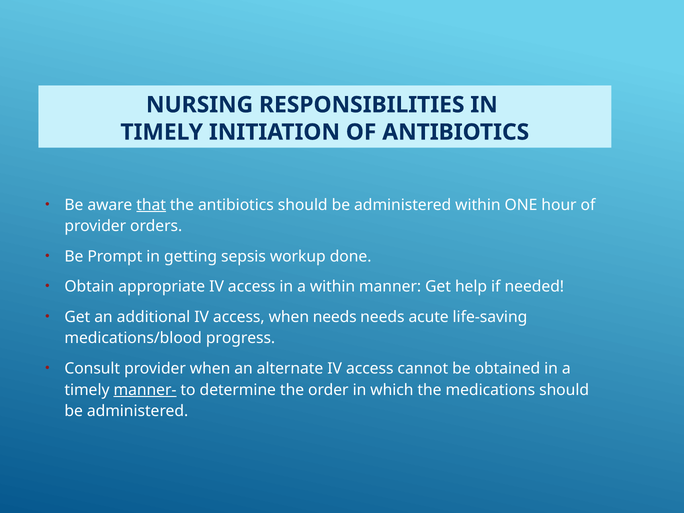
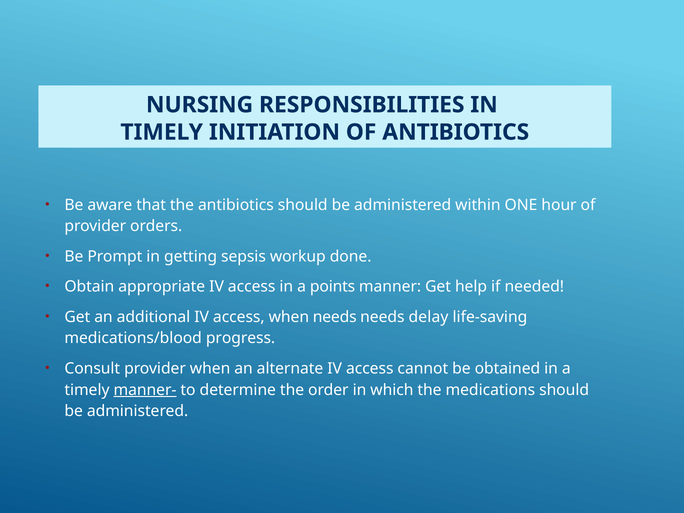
that underline: present -> none
a within: within -> points
acute: acute -> delay
